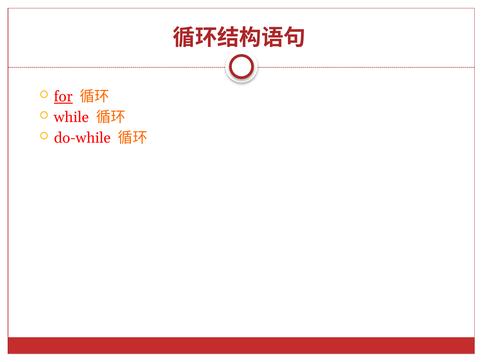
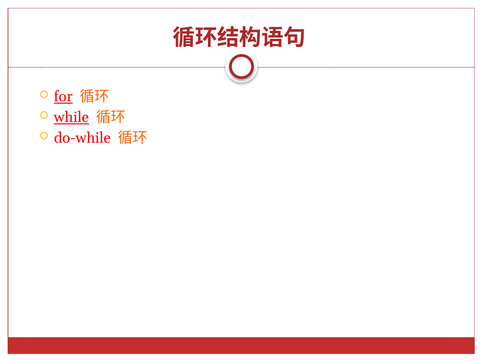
while underline: none -> present
